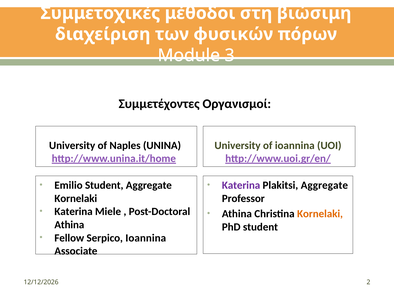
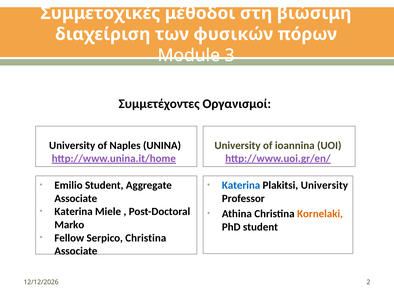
Katerina at (241, 185) colour: purple -> blue
Plakitsi Aggregate: Aggregate -> University
Kornelaki at (76, 198): Kornelaki -> Associate
Athina at (69, 224): Athina -> Marko
Serpico Ioannina: Ioannina -> Christina
